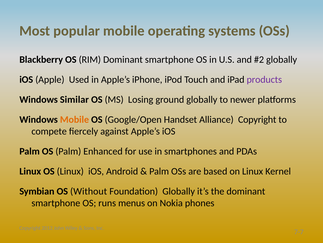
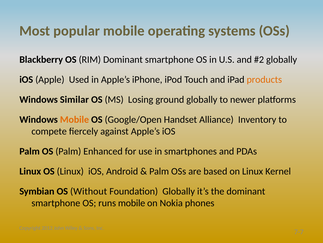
products colour: purple -> orange
Alliance Copyright: Copyright -> Inventory
runs menus: menus -> mobile
